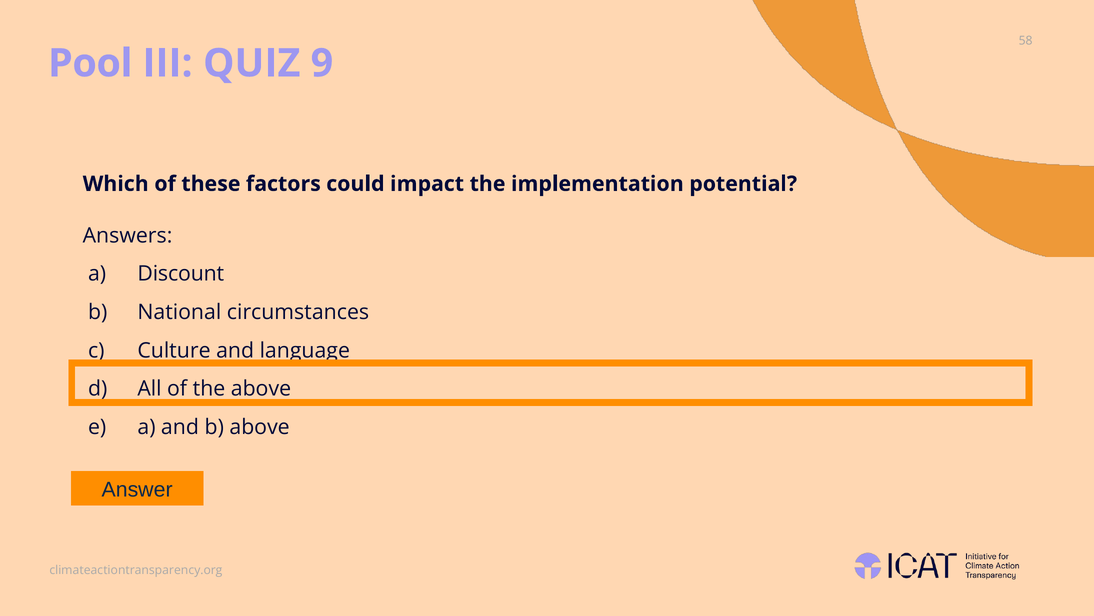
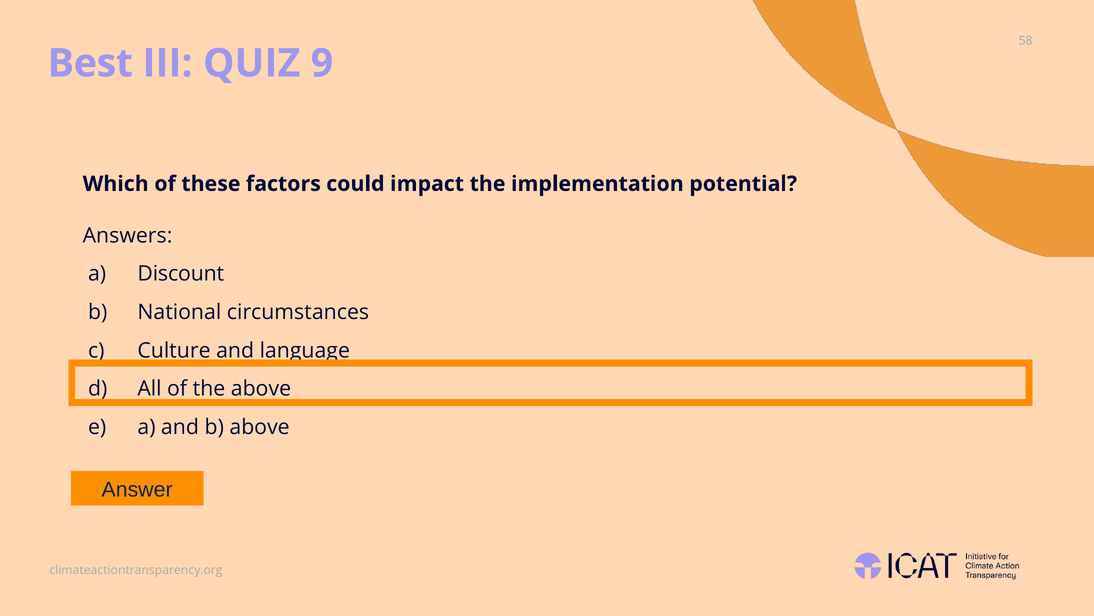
Pool: Pool -> Best
